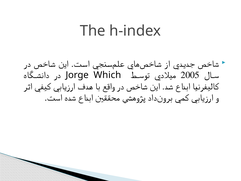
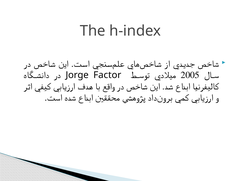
Which: Which -> Factor
